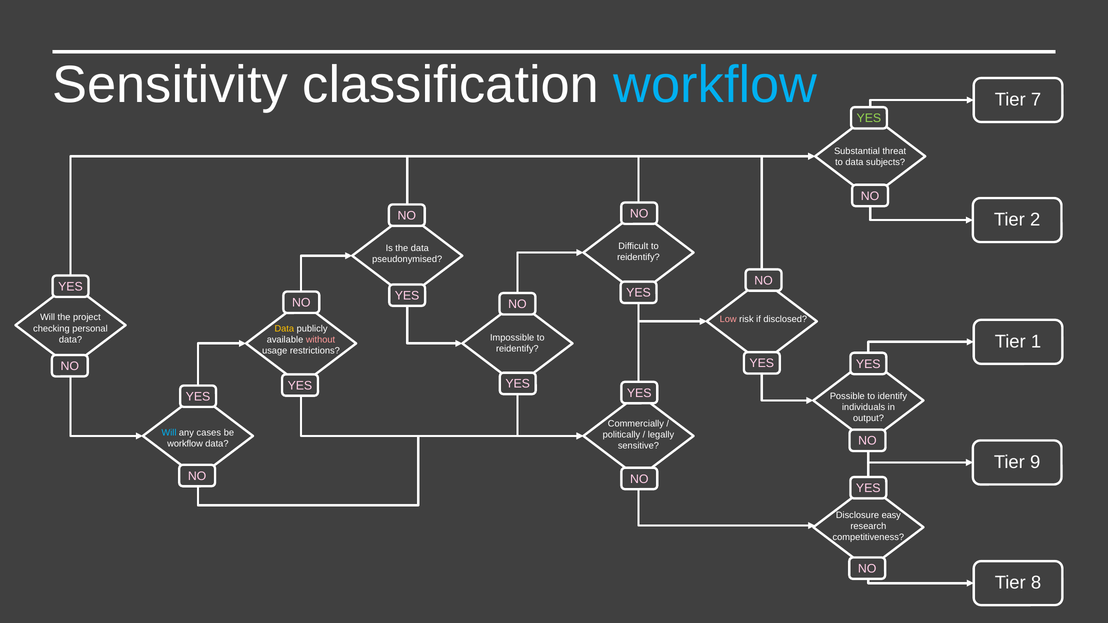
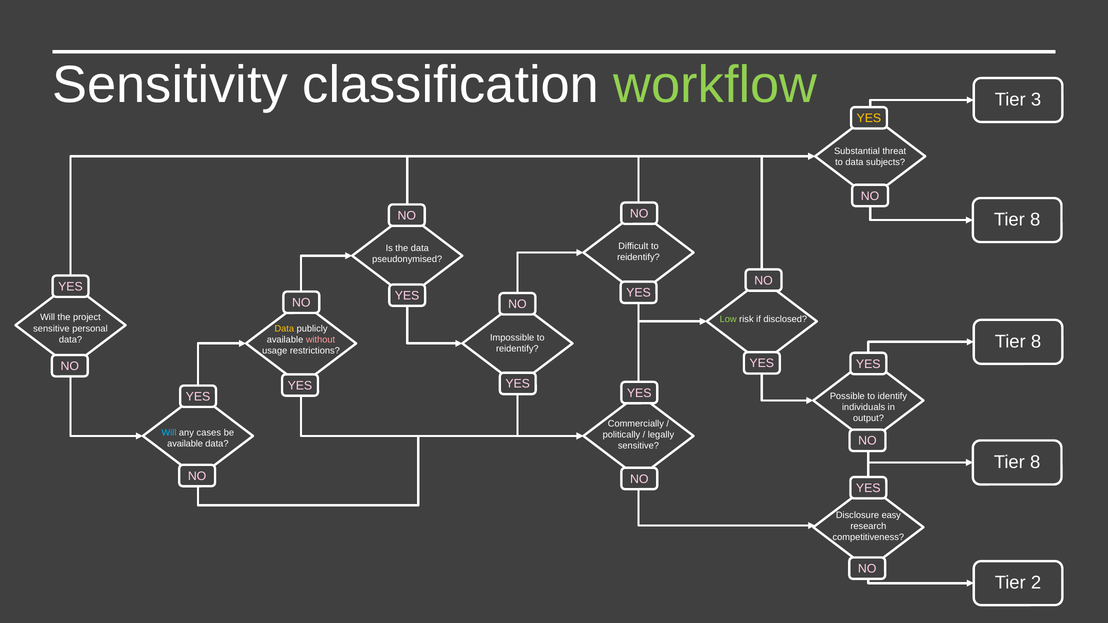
workflow at (715, 85) colour: light blue -> light green
7: 7 -> 3
YES at (869, 118) colour: light green -> yellow
2 at (1035, 220): 2 -> 8
Low colour: pink -> light green
checking at (51, 329): checking -> sensitive
1 at (1036, 342): 1 -> 8
workflow at (185, 444): workflow -> available
9 at (1035, 462): 9 -> 8
8: 8 -> 2
